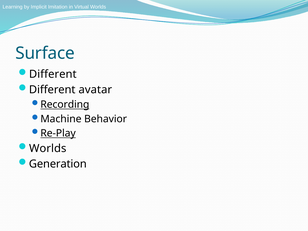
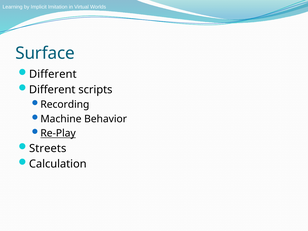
avatar: avatar -> scripts
Recording underline: present -> none
Worlds at (48, 148): Worlds -> Streets
Generation: Generation -> Calculation
